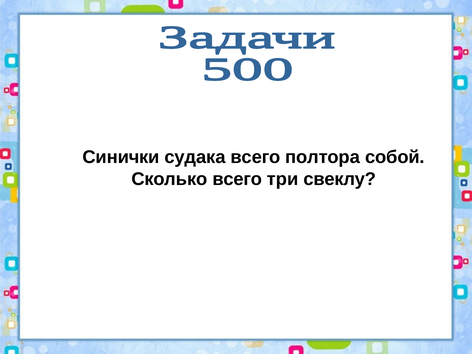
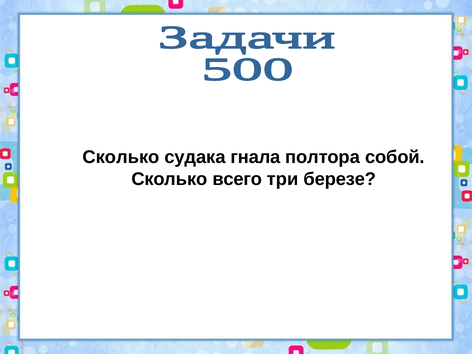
Синички at (121, 157): Синички -> Сколько
судака всего: всего -> гнала
свеклу: свеклу -> березе
